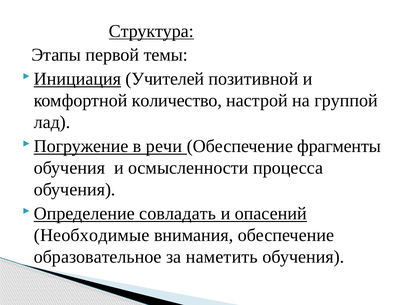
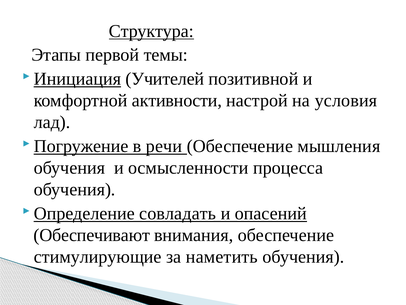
количество: количество -> активности
группой: группой -> условия
фрагменты: фрагменты -> мышления
Необходимые: Необходимые -> Обеспечивают
образовательное: образовательное -> стимулирующие
